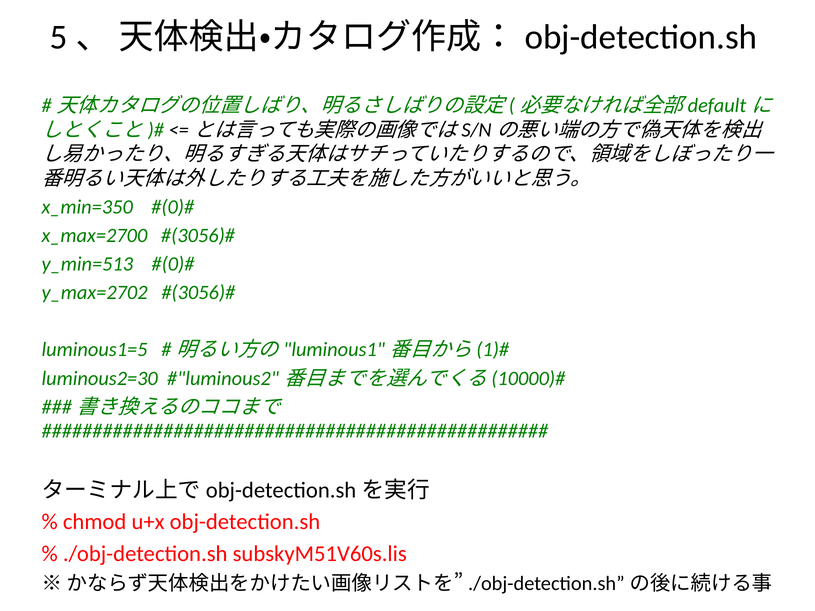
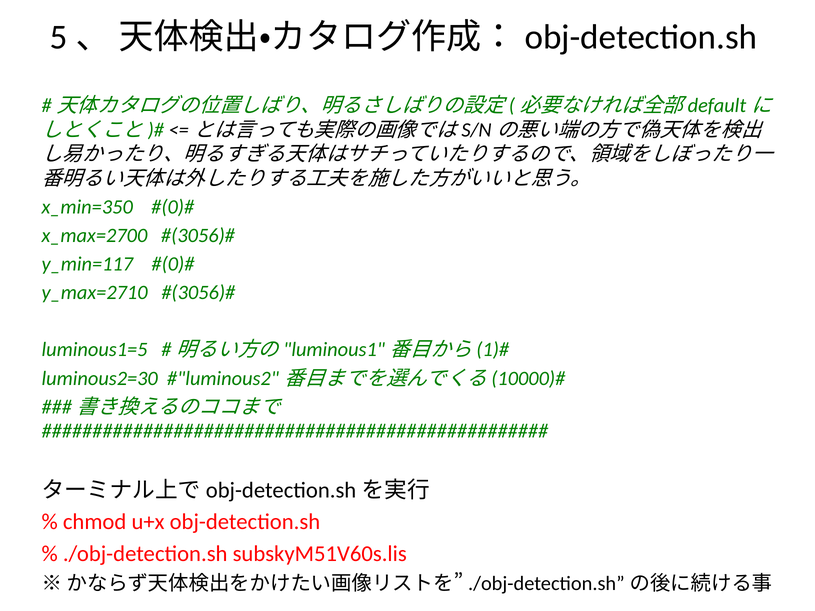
y_min=513: y_min=513 -> y_min=117
y_max=2702: y_max=2702 -> y_max=2710
